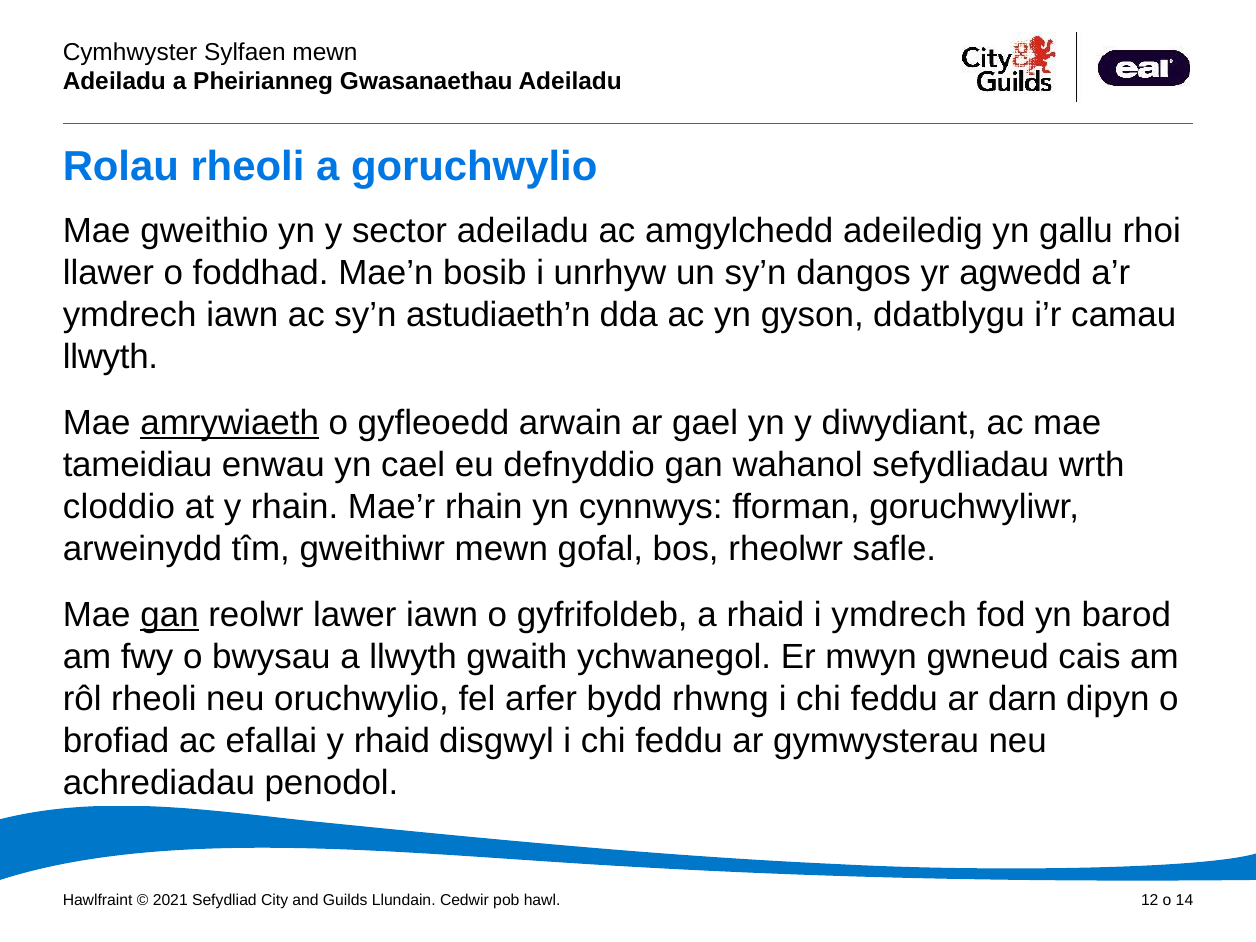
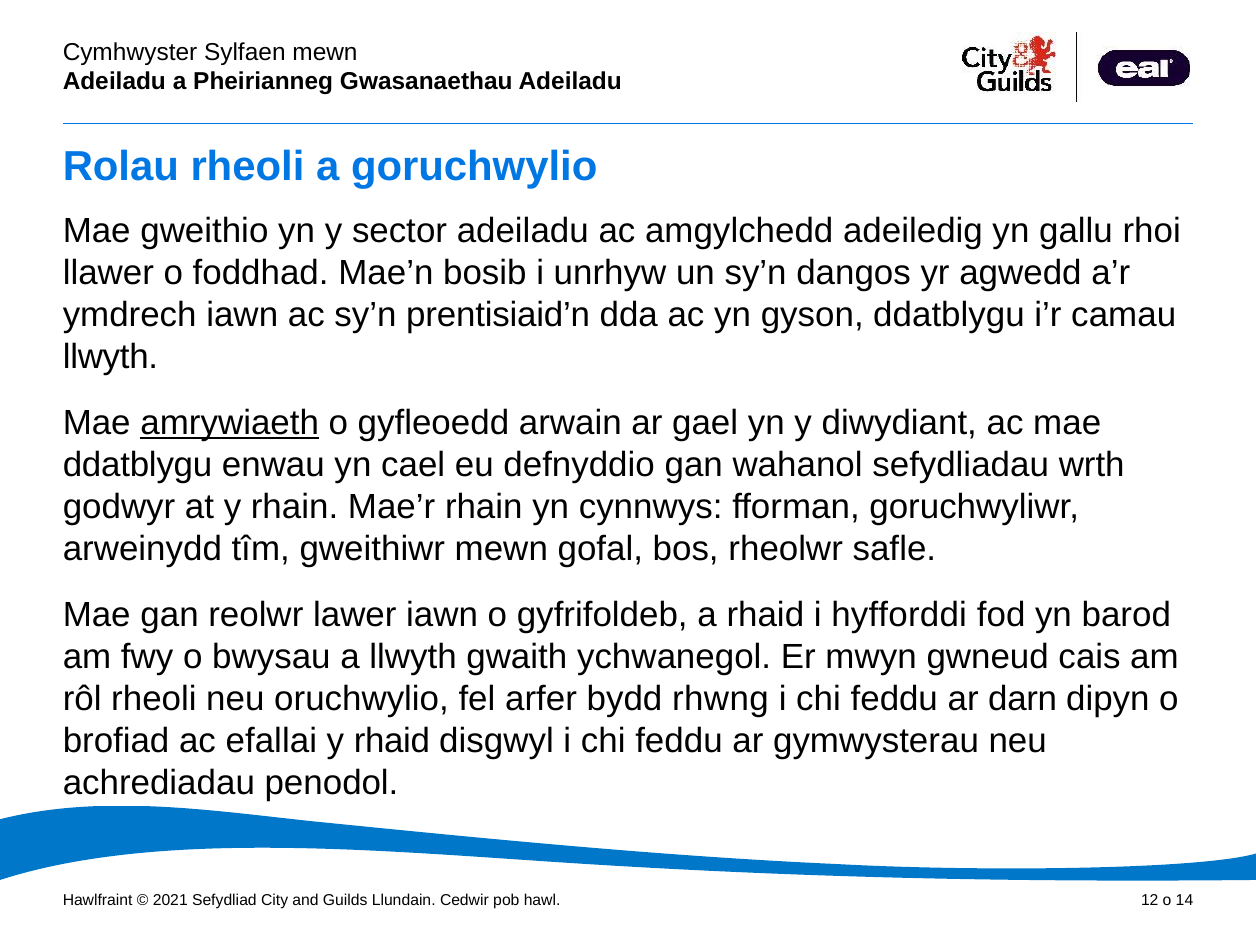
astudiaeth’n: astudiaeth’n -> prentisiaid’n
tameidiau at (138, 465): tameidiau -> ddatblygu
cloddio: cloddio -> godwyr
gan at (170, 615) underline: present -> none
i ymdrech: ymdrech -> hyfforddi
